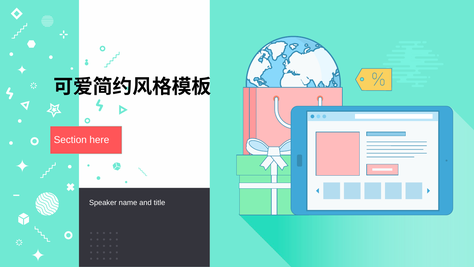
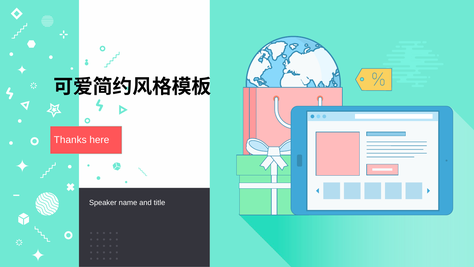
Section: Section -> Thanks
